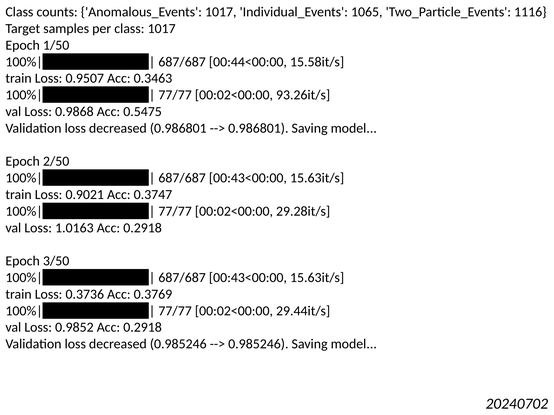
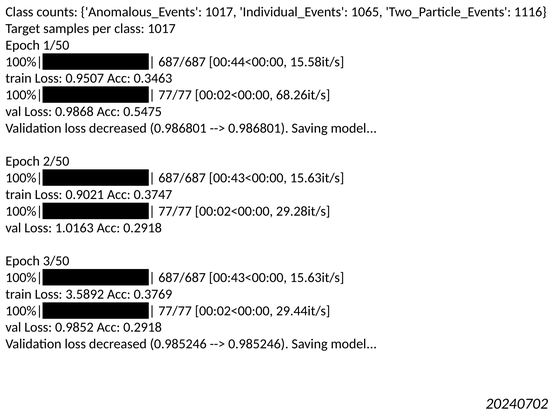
93.26it/s: 93.26it/s -> 68.26it/s
0.3736: 0.3736 -> 3.5892
